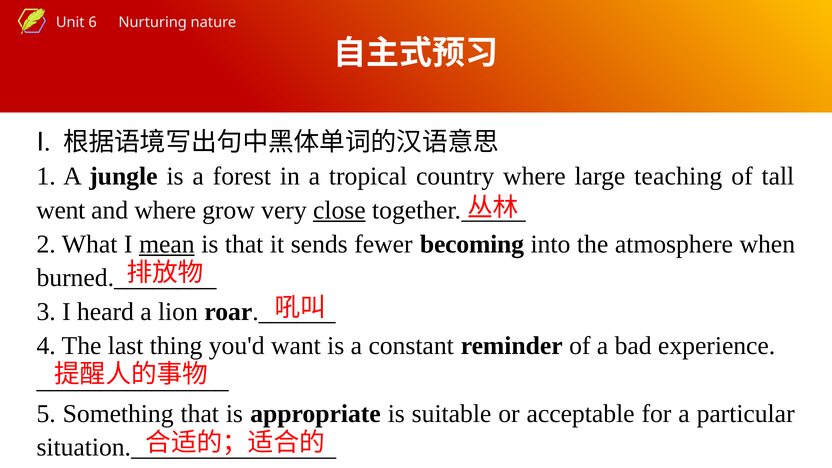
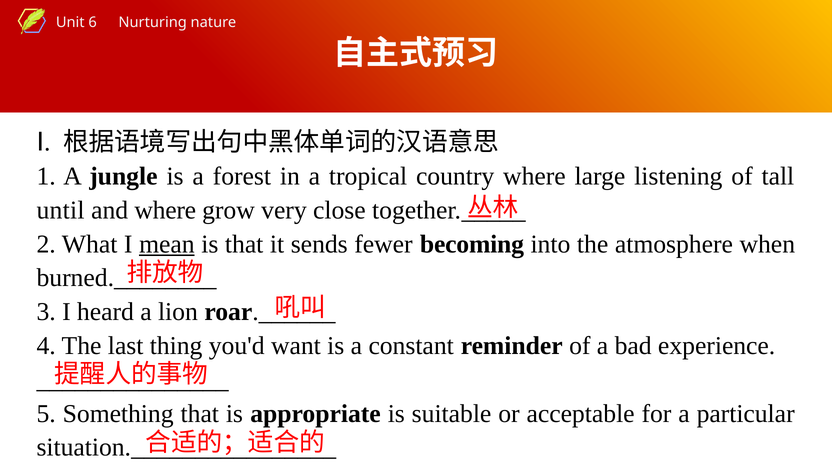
teaching: teaching -> listening
went: went -> until
close underline: present -> none
